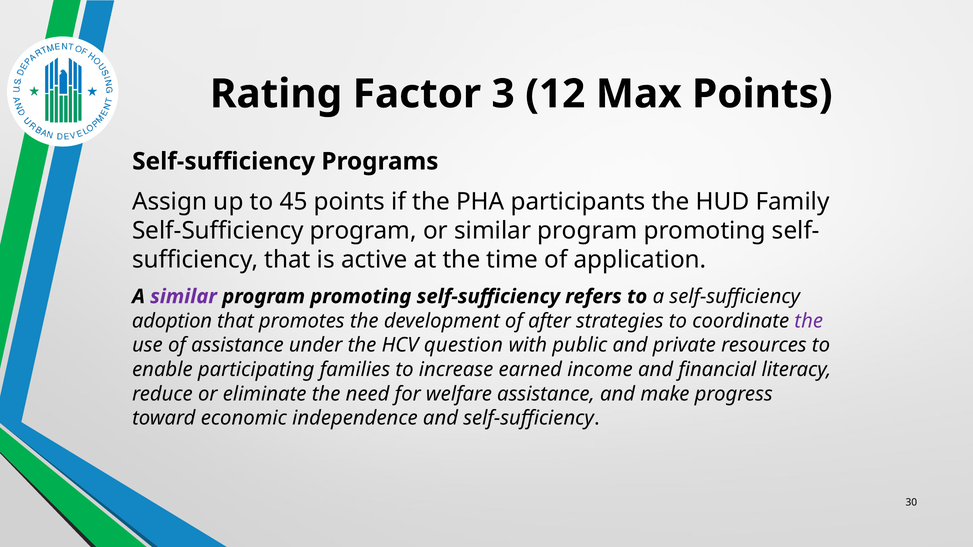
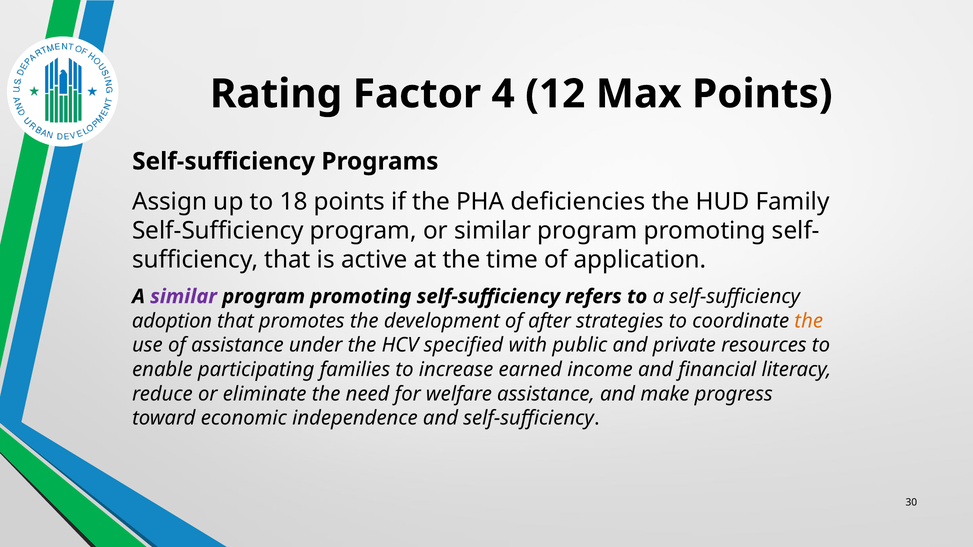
3: 3 -> 4
45: 45 -> 18
participants: participants -> deficiencies
the at (809, 321) colour: purple -> orange
question: question -> specified
